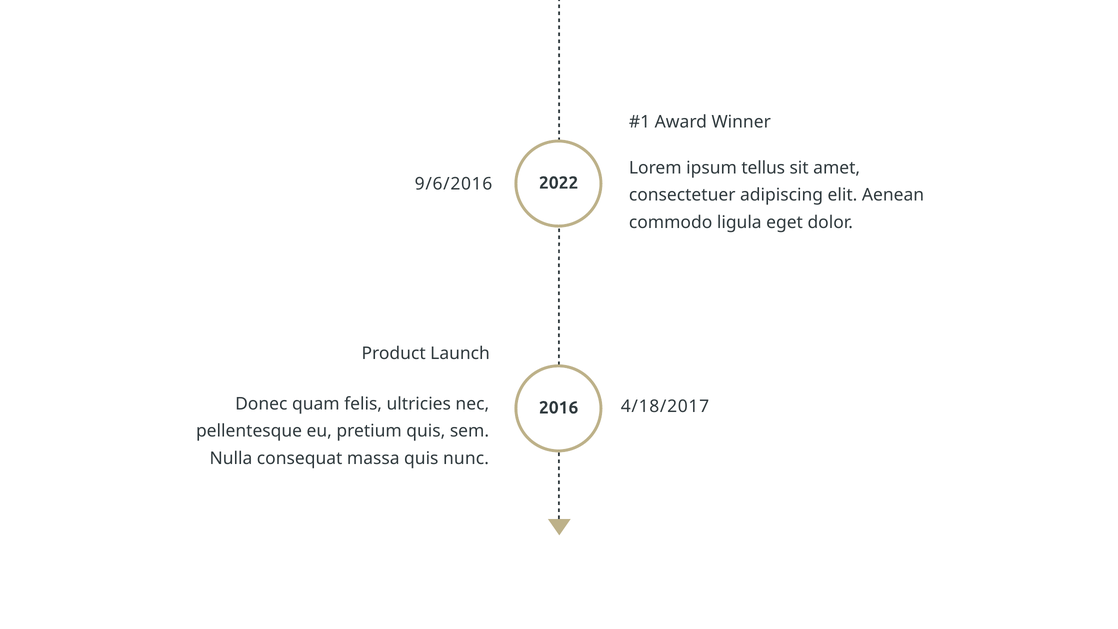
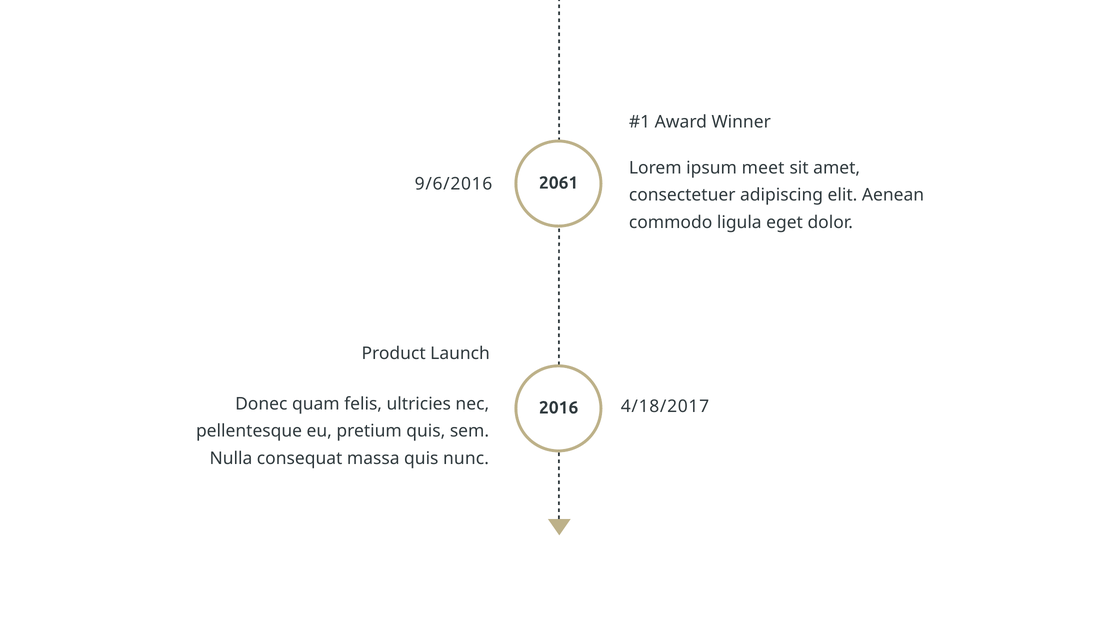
tellus: tellus -> meet
2022: 2022 -> 2061
